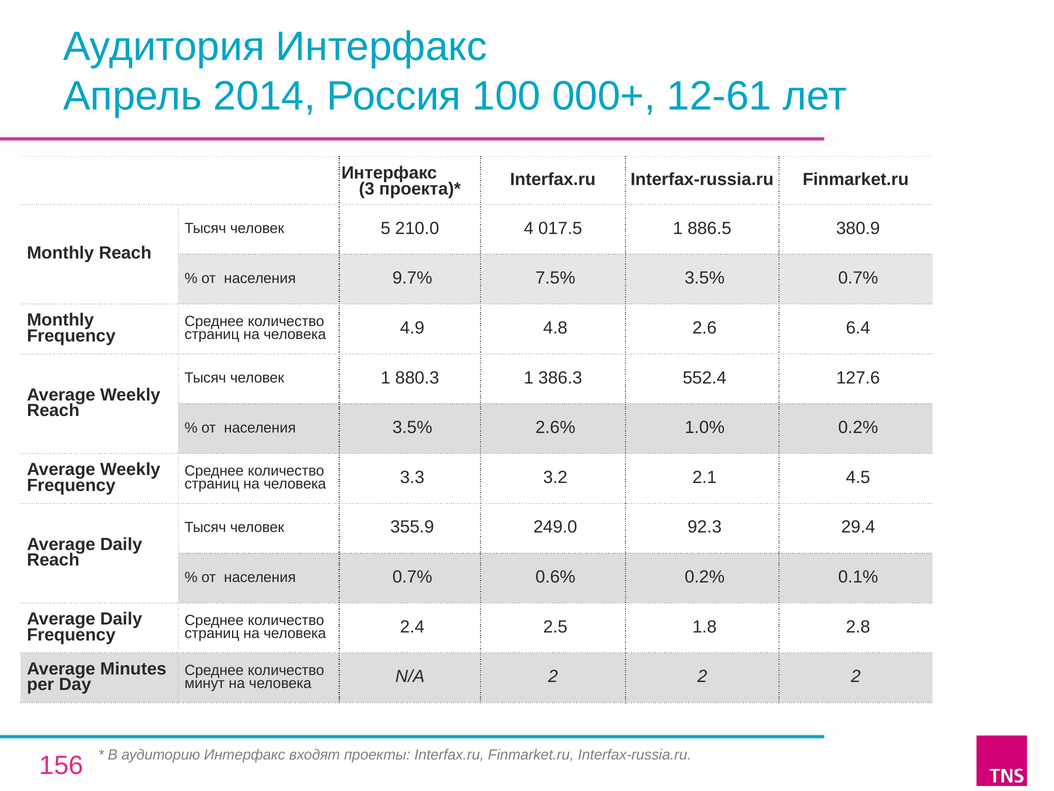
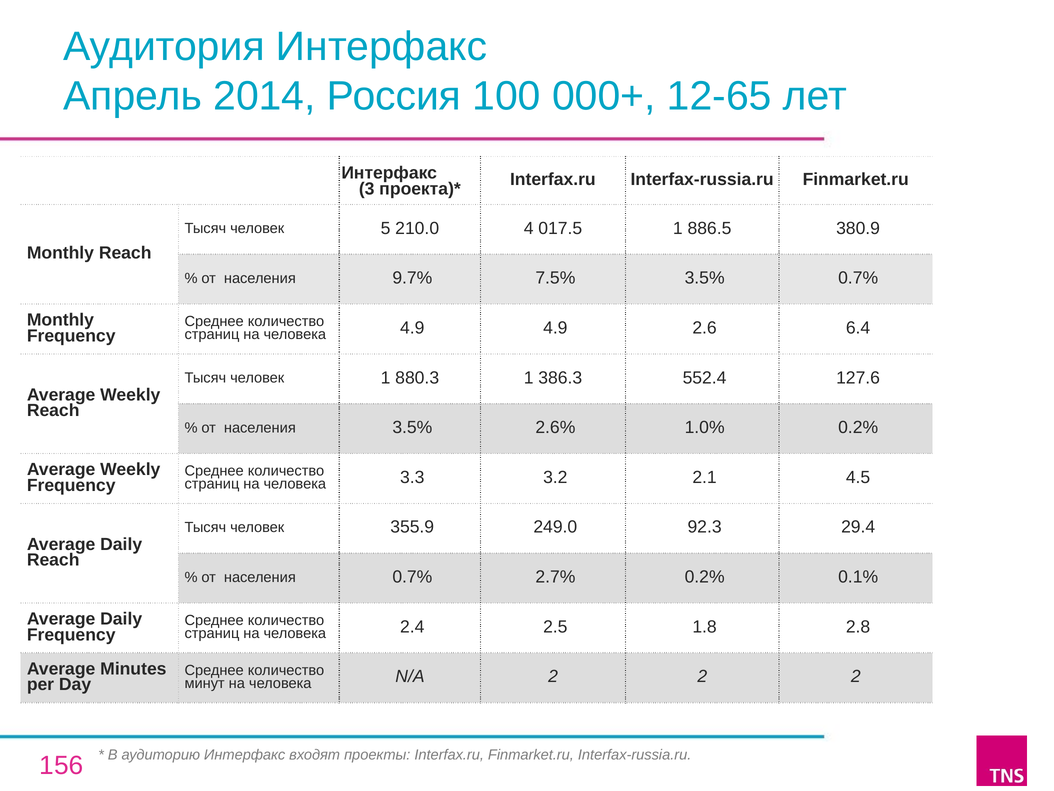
12-61: 12-61 -> 12-65
4.9 4.8: 4.8 -> 4.9
0.6%: 0.6% -> 2.7%
